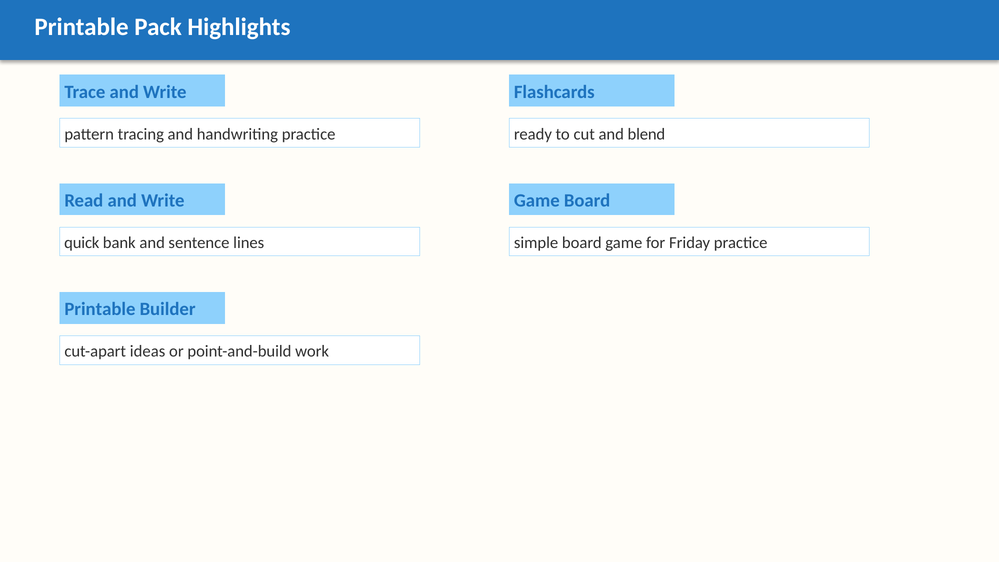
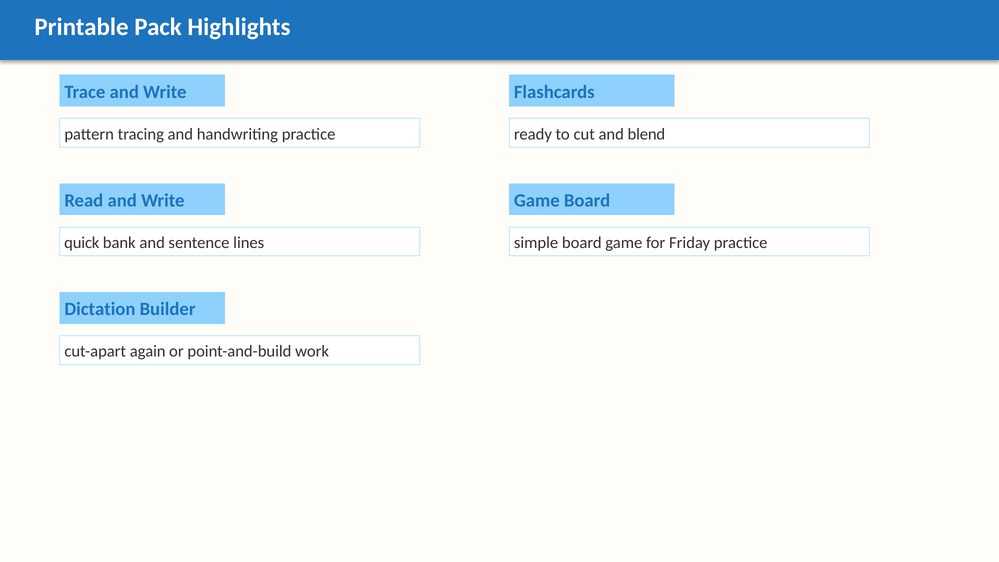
Printable at (100, 309): Printable -> Dictation
ideas: ideas -> again
